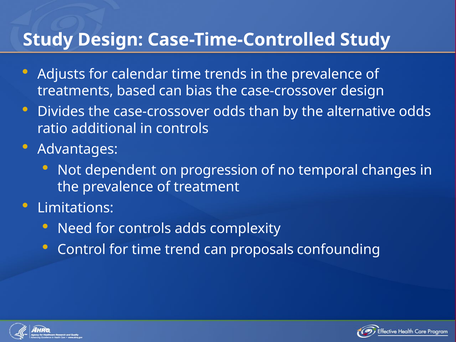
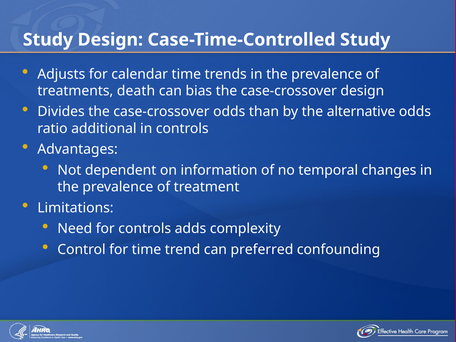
based: based -> death
progression: progression -> information
proposals: proposals -> preferred
